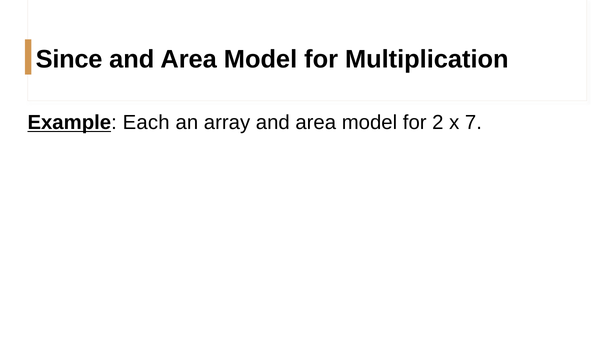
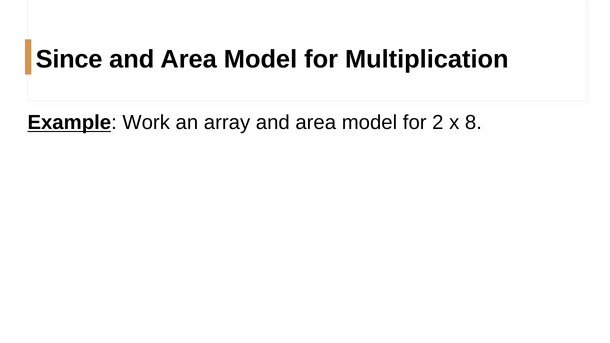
Each: Each -> Work
7: 7 -> 8
